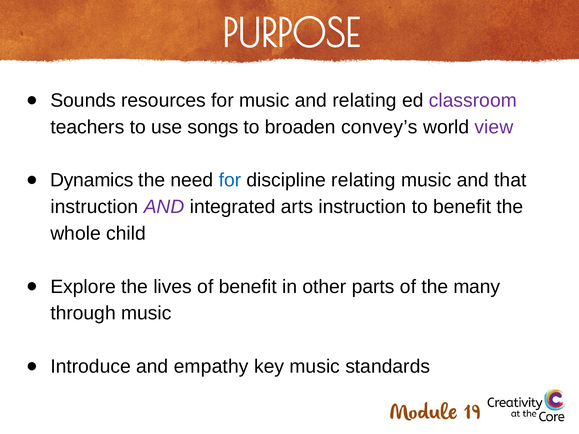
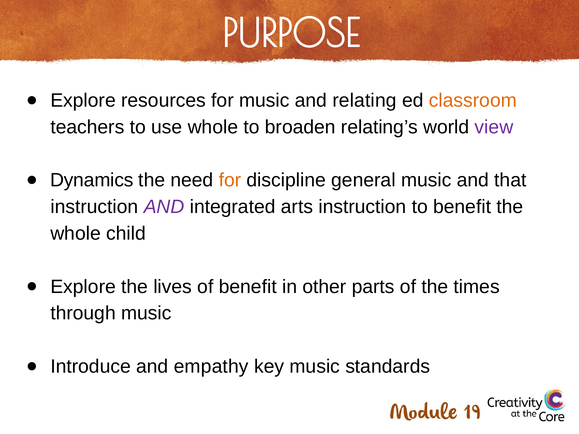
Sounds at (83, 100): Sounds -> Explore
classroom colour: purple -> orange
use songs: songs -> whole
convey’s: convey’s -> relating’s
for at (230, 180) colour: blue -> orange
discipline relating: relating -> general
many: many -> times
